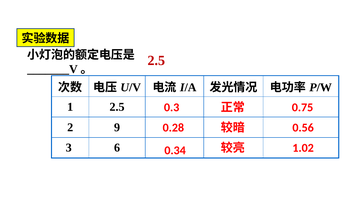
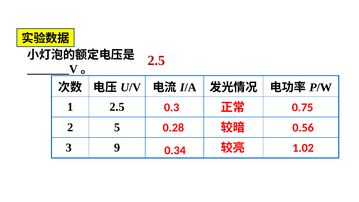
9: 9 -> 5
6: 6 -> 9
